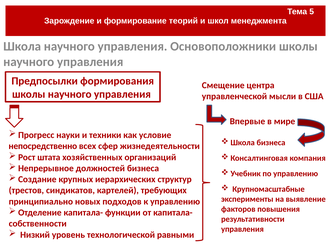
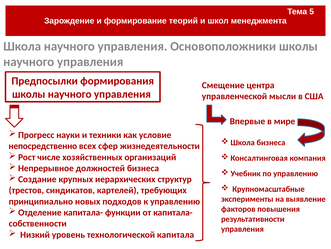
штата: штата -> числе
равными: равными -> капитала
